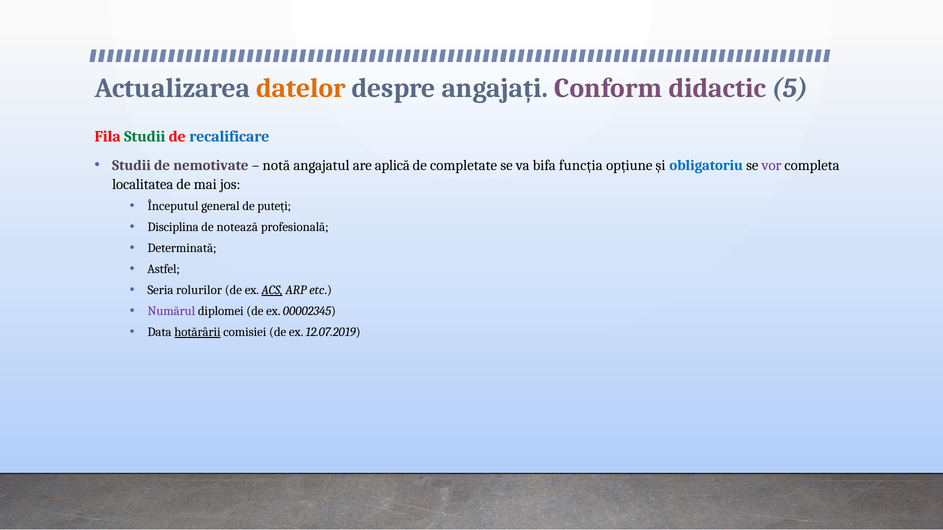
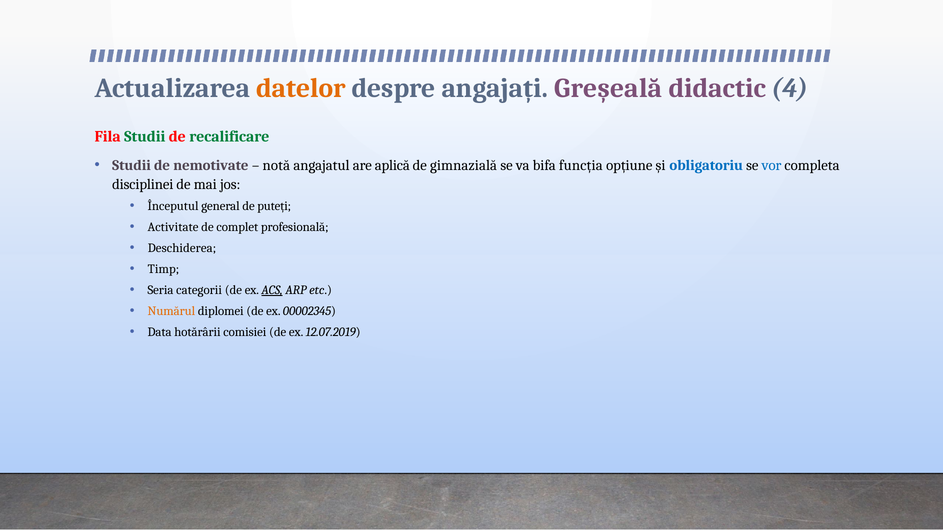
Conform: Conform -> Greșeală
5: 5 -> 4
recalificare colour: blue -> green
completate: completate -> gimnazială
vor colour: purple -> blue
localitatea: localitatea -> disciplinei
Disciplina: Disciplina -> Activitate
notează: notează -> complet
Determinată: Determinată -> Deschiderea
Astfel: Astfel -> Timp
rolurilor: rolurilor -> categorii
Numărul colour: purple -> orange
hotărârii underline: present -> none
